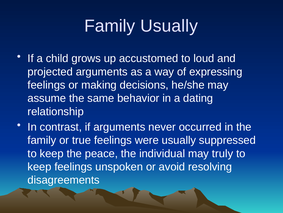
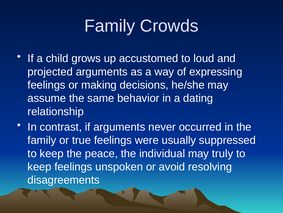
Family Usually: Usually -> Crowds
